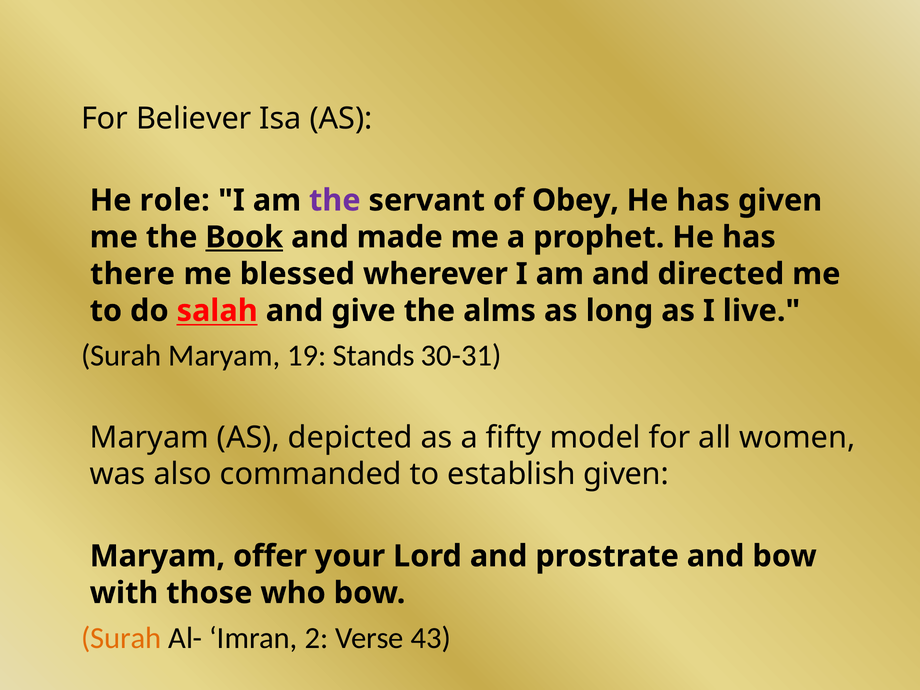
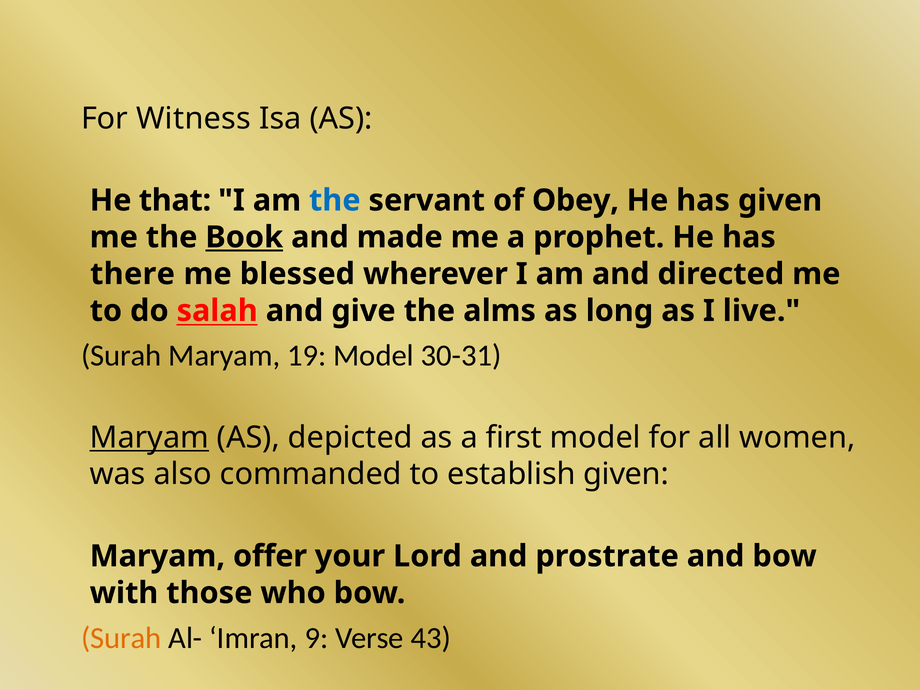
Believer: Believer -> Witness
role: role -> that
the at (335, 200) colour: purple -> blue
19 Stands: Stands -> Model
Maryam at (149, 438) underline: none -> present
fifty: fifty -> first
2: 2 -> 9
